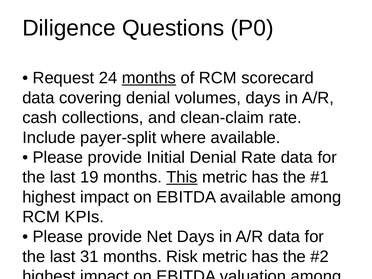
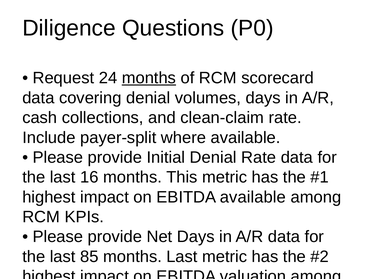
19: 19 -> 16
This at (182, 177) underline: present -> none
31: 31 -> 85
months Risk: Risk -> Last
